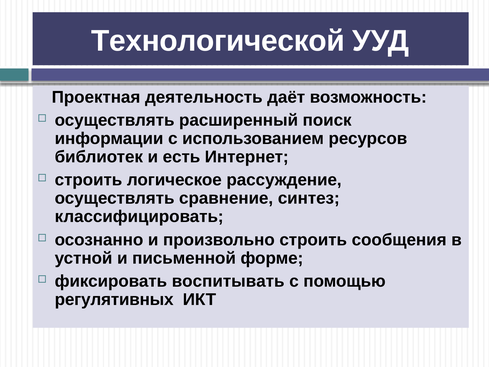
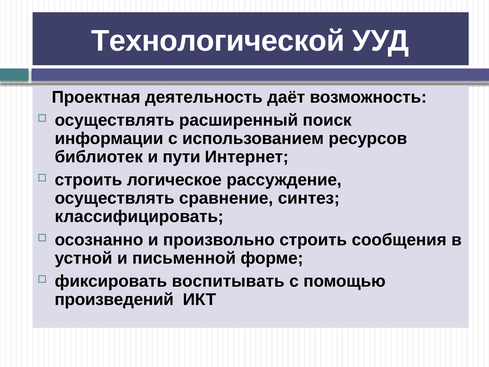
есть: есть -> пути
регулятивных: регулятивных -> произведений
